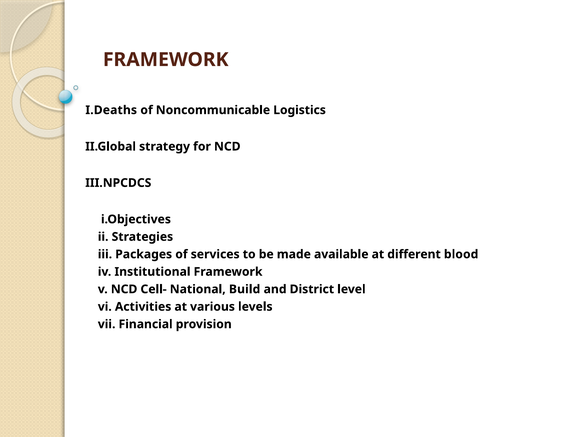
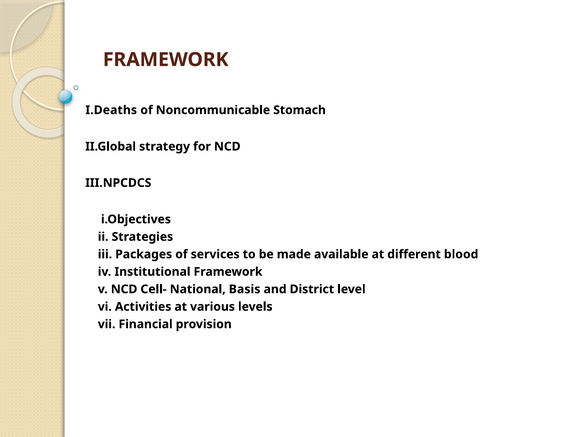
Logistics: Logistics -> Stomach
Build: Build -> Basis
